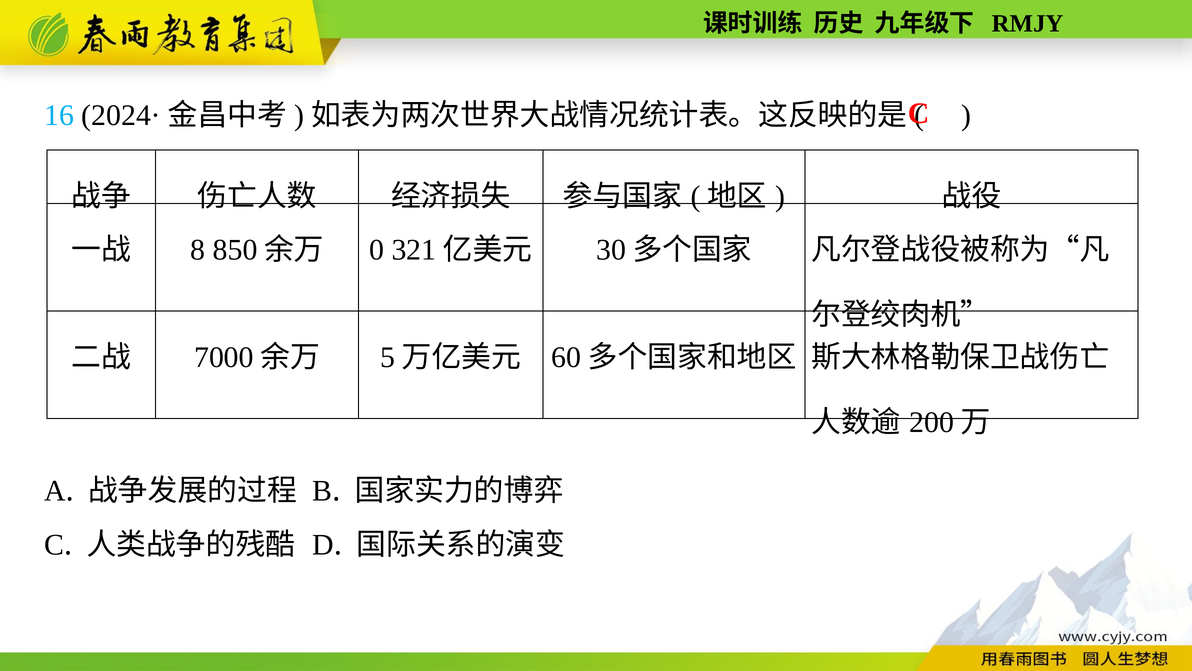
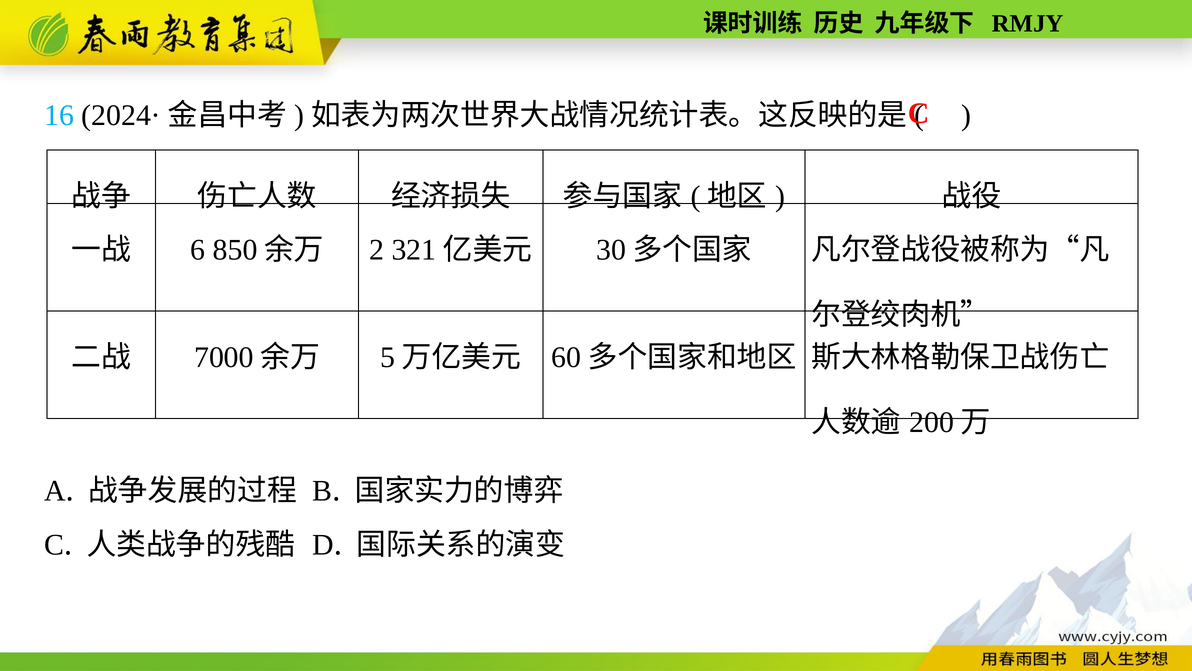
8: 8 -> 6
0: 0 -> 2
